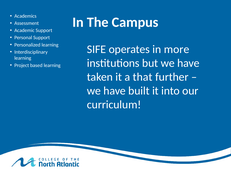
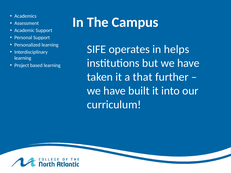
more: more -> helps
